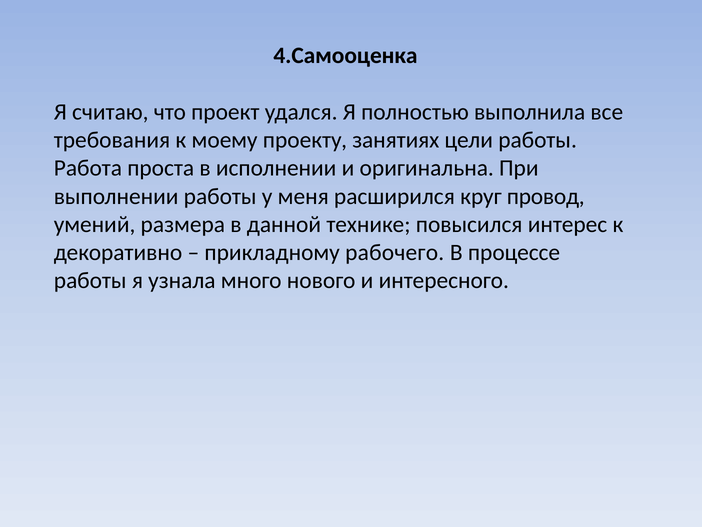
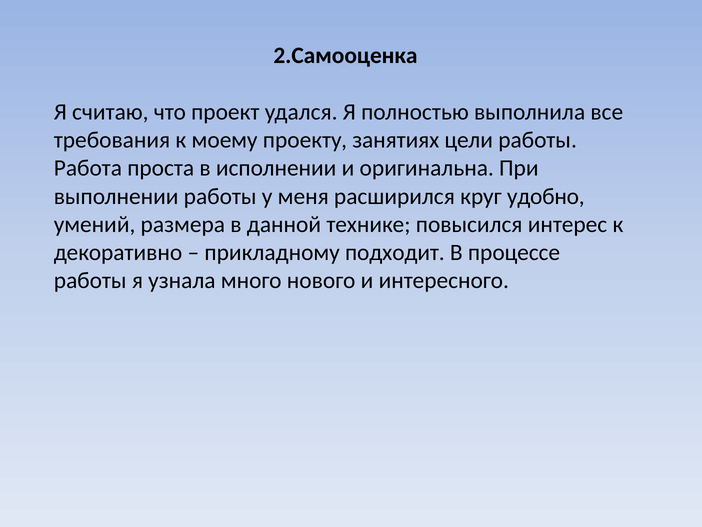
4.Самооценка: 4.Самооценка -> 2.Самооценка
провод: провод -> удобно
рабочего: рабочего -> подходит
